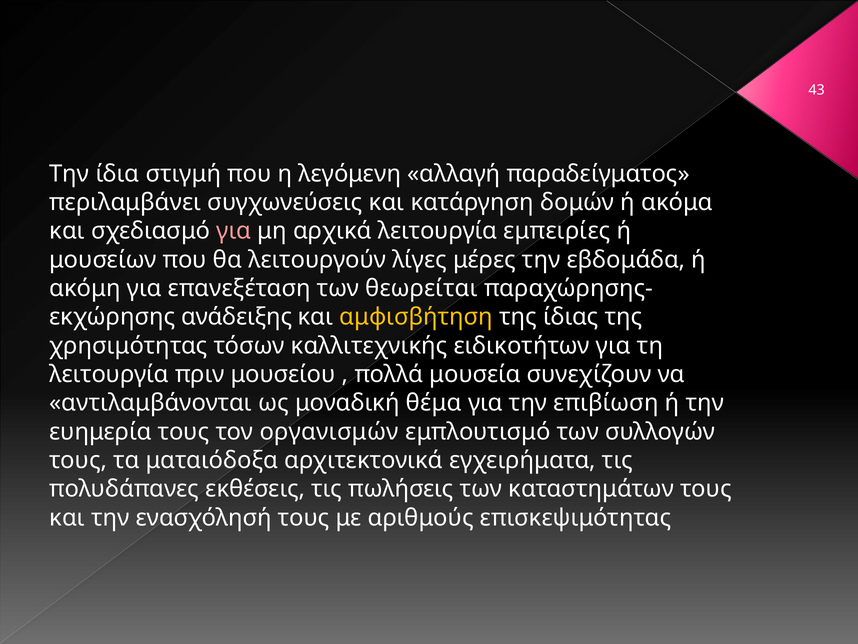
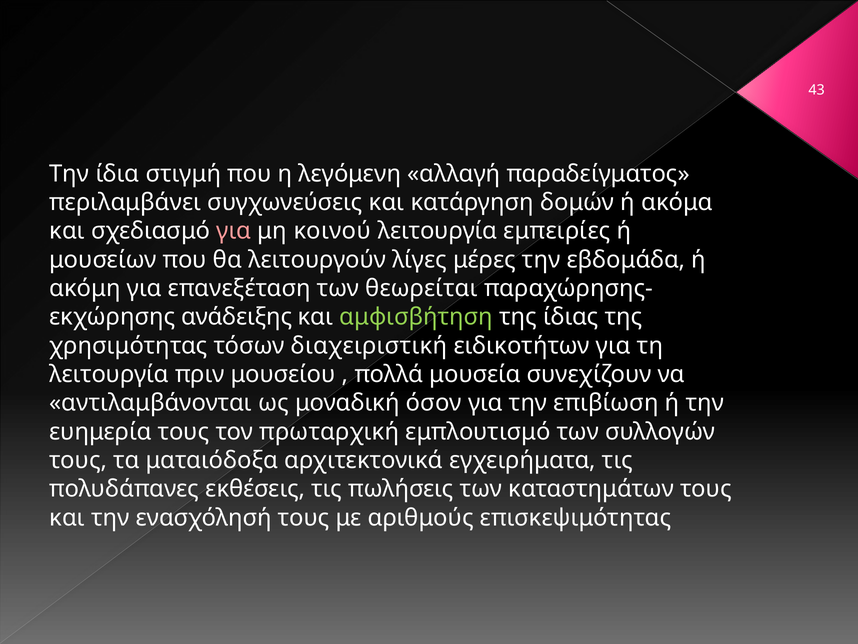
αρχικά: αρχικά -> κοινού
αμφισβήτηση colour: yellow -> light green
καλλιτεχνικής: καλλιτεχνικής -> διαχειριστική
θέμα: θέμα -> όσον
οργανισμών: οργανισμών -> πρωταρχική
